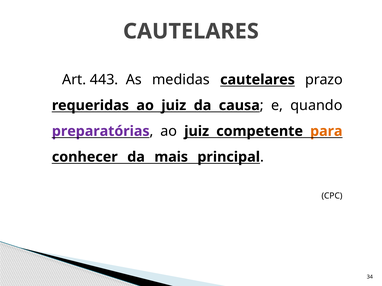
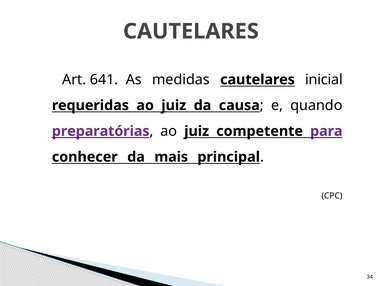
443: 443 -> 641
prazo: prazo -> inicial
para colour: orange -> purple
